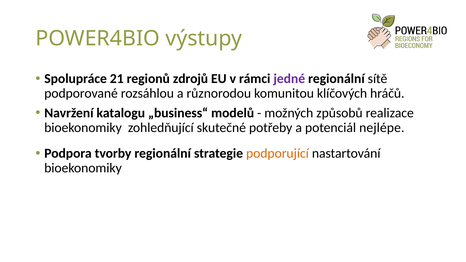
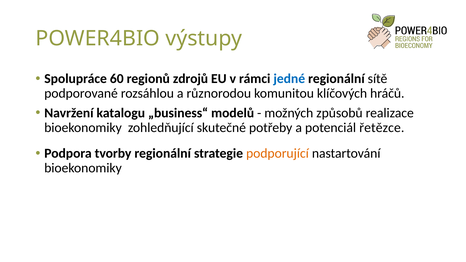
21: 21 -> 60
jedné colour: purple -> blue
nejlépe: nejlépe -> řetězce
